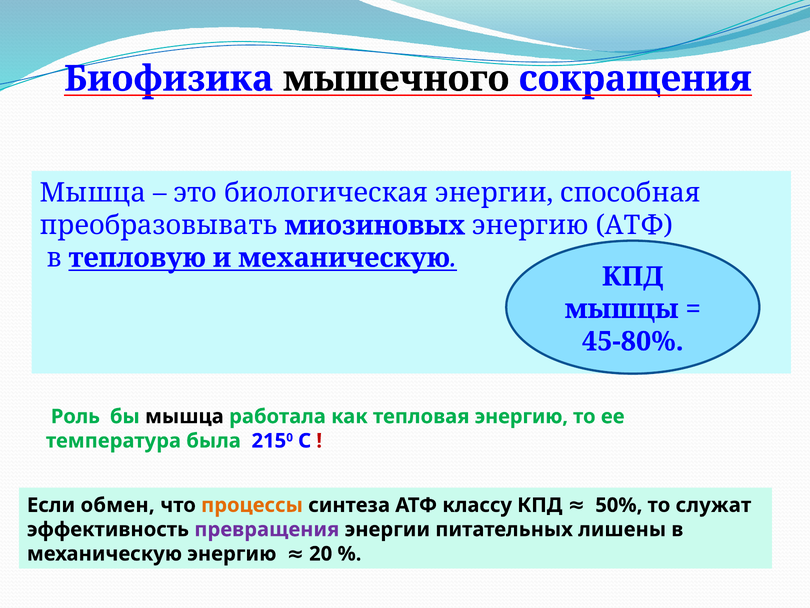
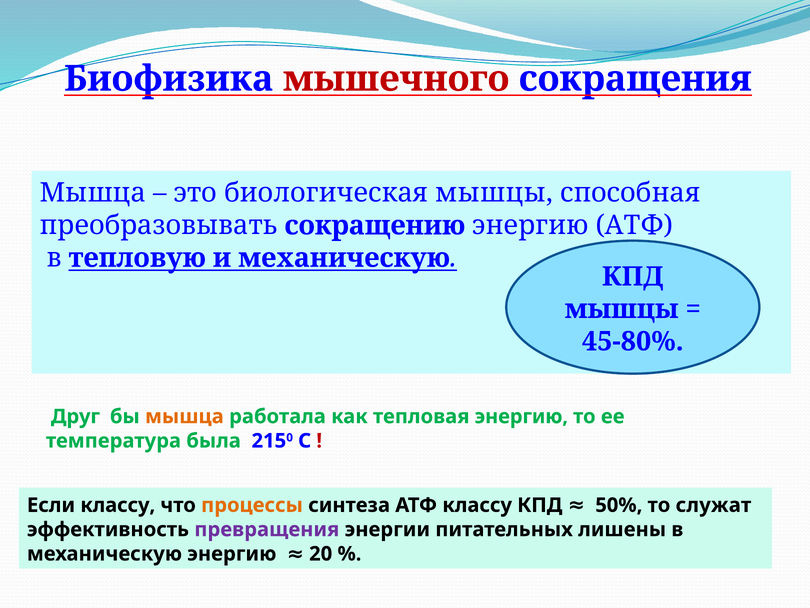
мышечного colour: black -> red
биологическая энергии: энергии -> мышцы
миозиновых: миозиновых -> сокращению
Роль: Роль -> Друг
мышца at (184, 416) colour: black -> orange
Если обмен: обмен -> классу
